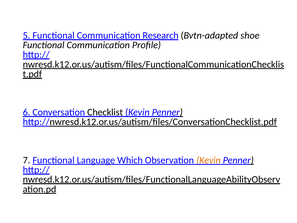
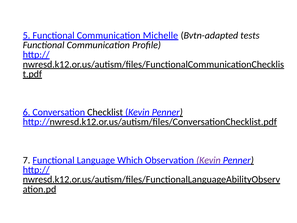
Research: Research -> Michelle
shoe: shoe -> tests
Kevin at (208, 160) colour: orange -> purple
